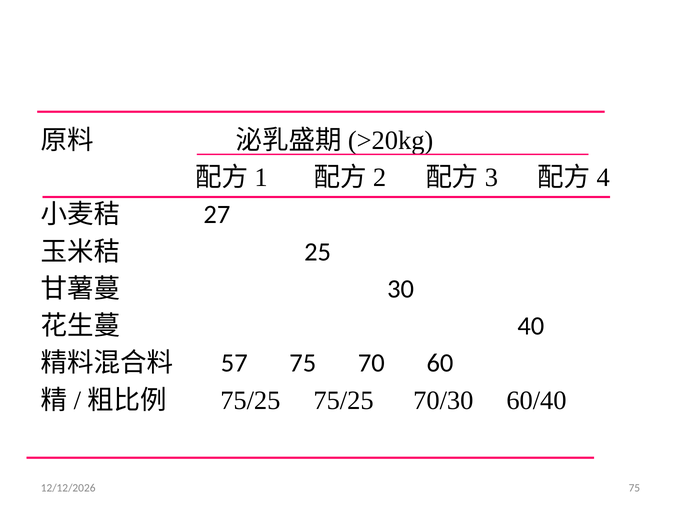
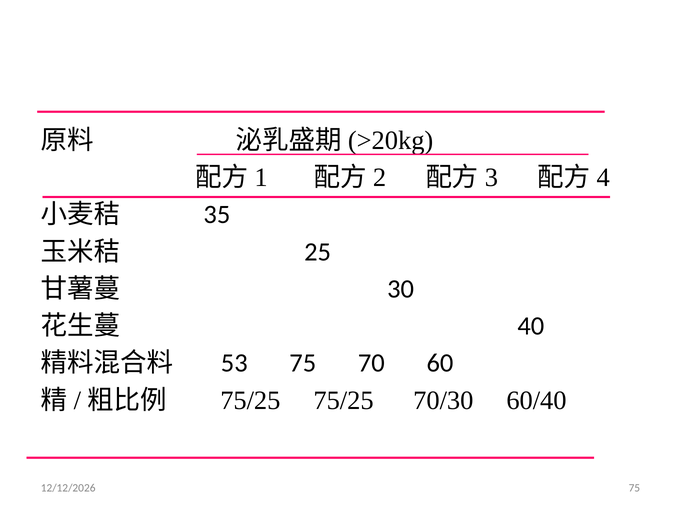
27: 27 -> 35
57: 57 -> 53
